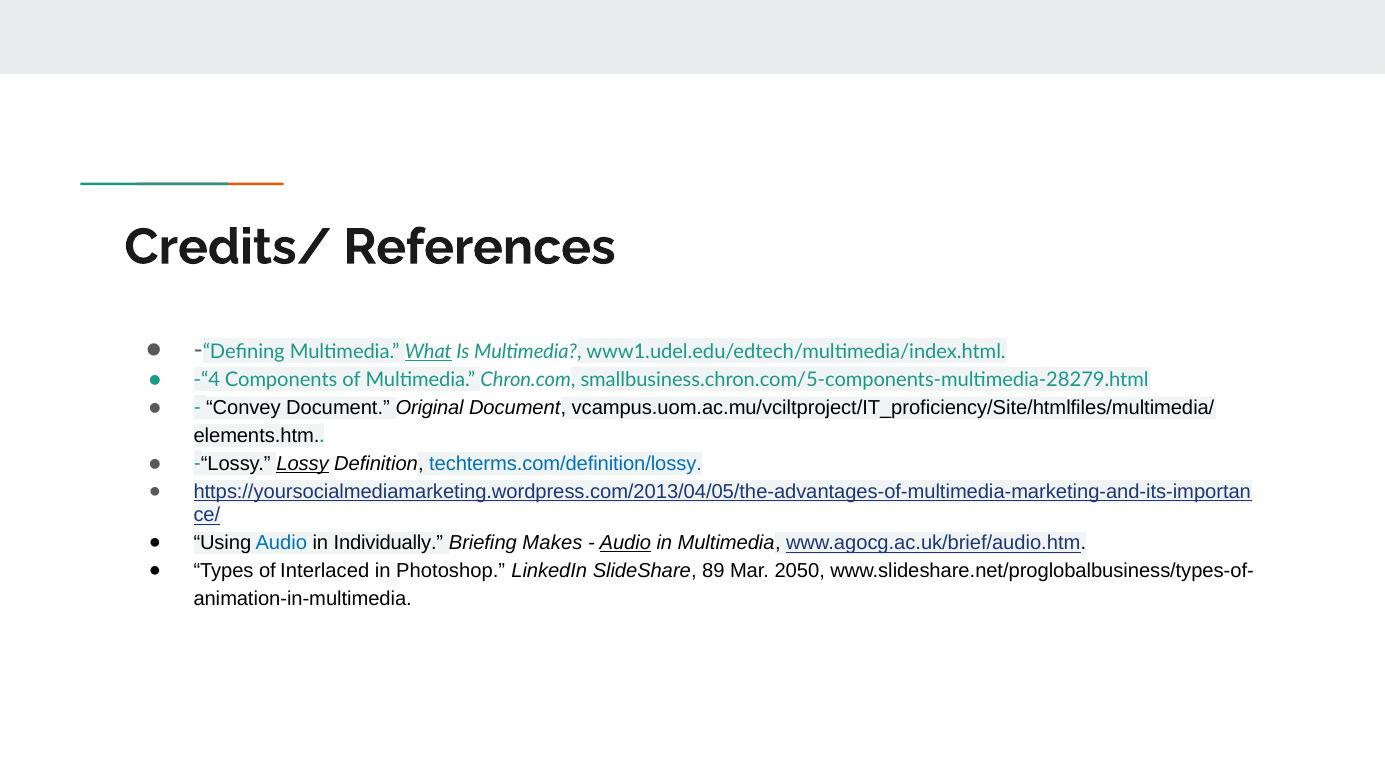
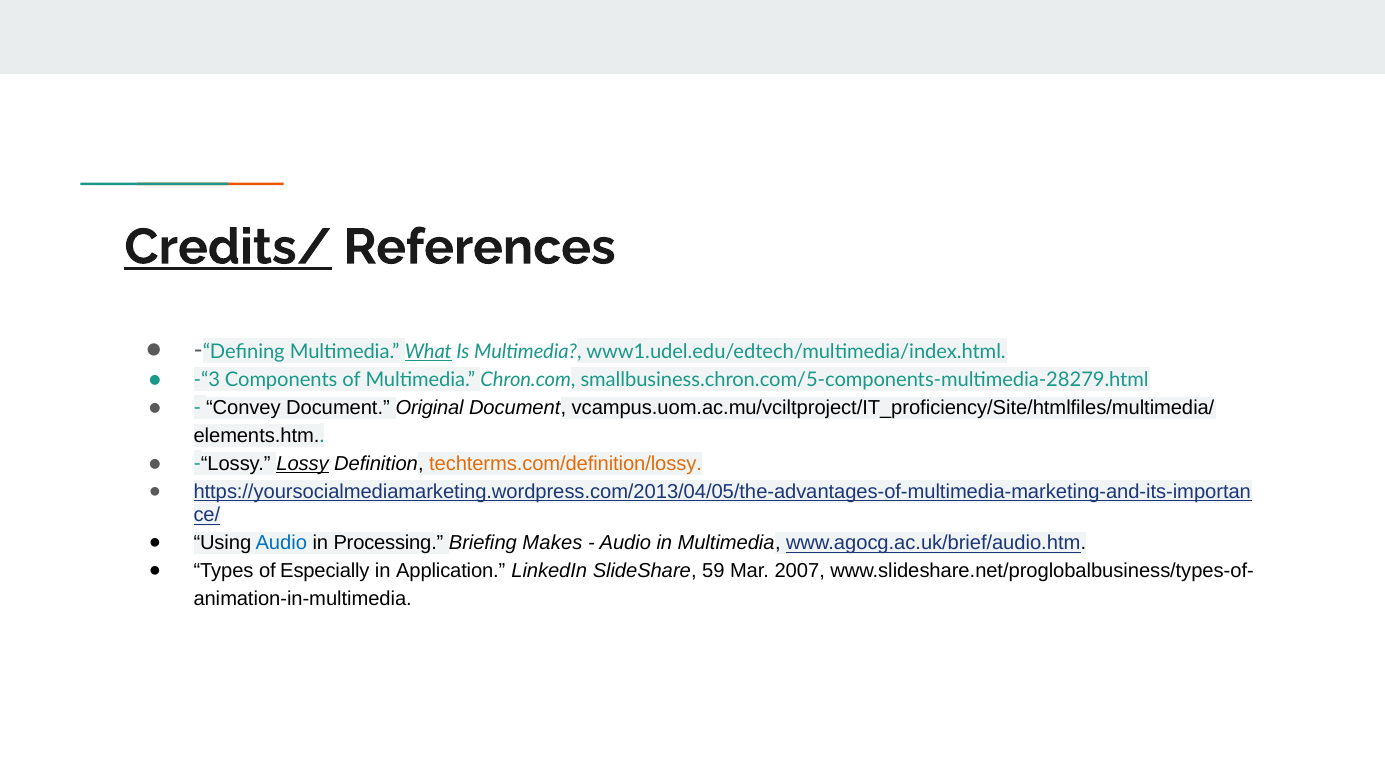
Credits/ underline: none -> present
-“4: -“4 -> -“3
techterms.com/definition/lossy colour: blue -> orange
Individually: Individually -> Processing
Audio at (625, 543) underline: present -> none
Interlaced: Interlaced -> Especially
Photoshop: Photoshop -> Application
89: 89 -> 59
2050: 2050 -> 2007
